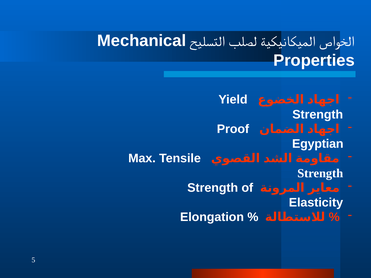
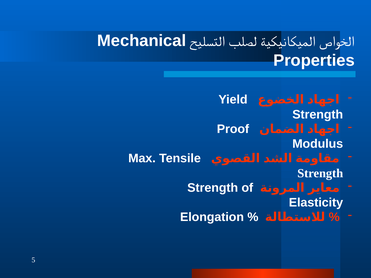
Egyptian: Egyptian -> Modulus
